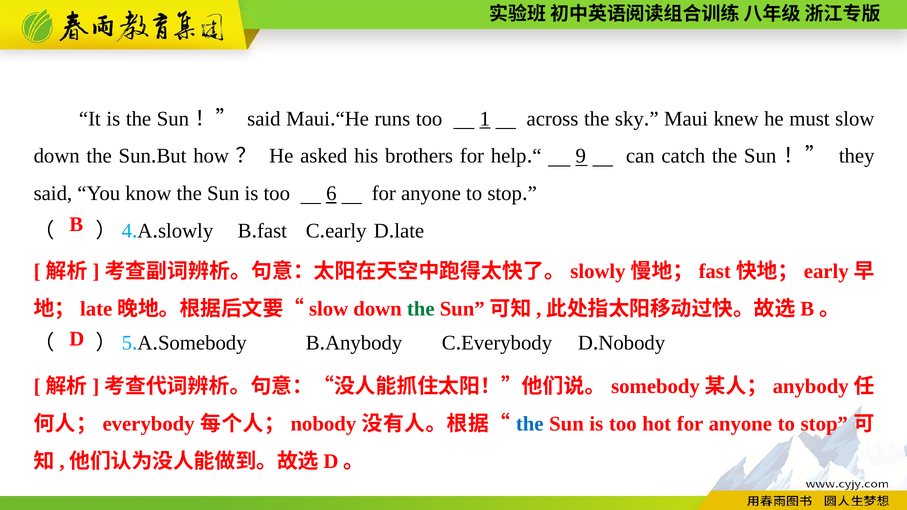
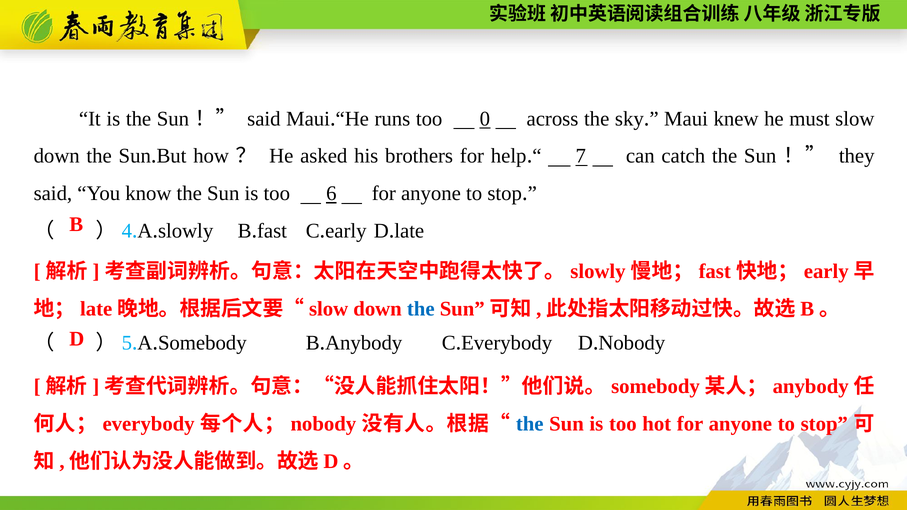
1: 1 -> 0
9: 9 -> 7
the at (421, 309) colour: green -> blue
